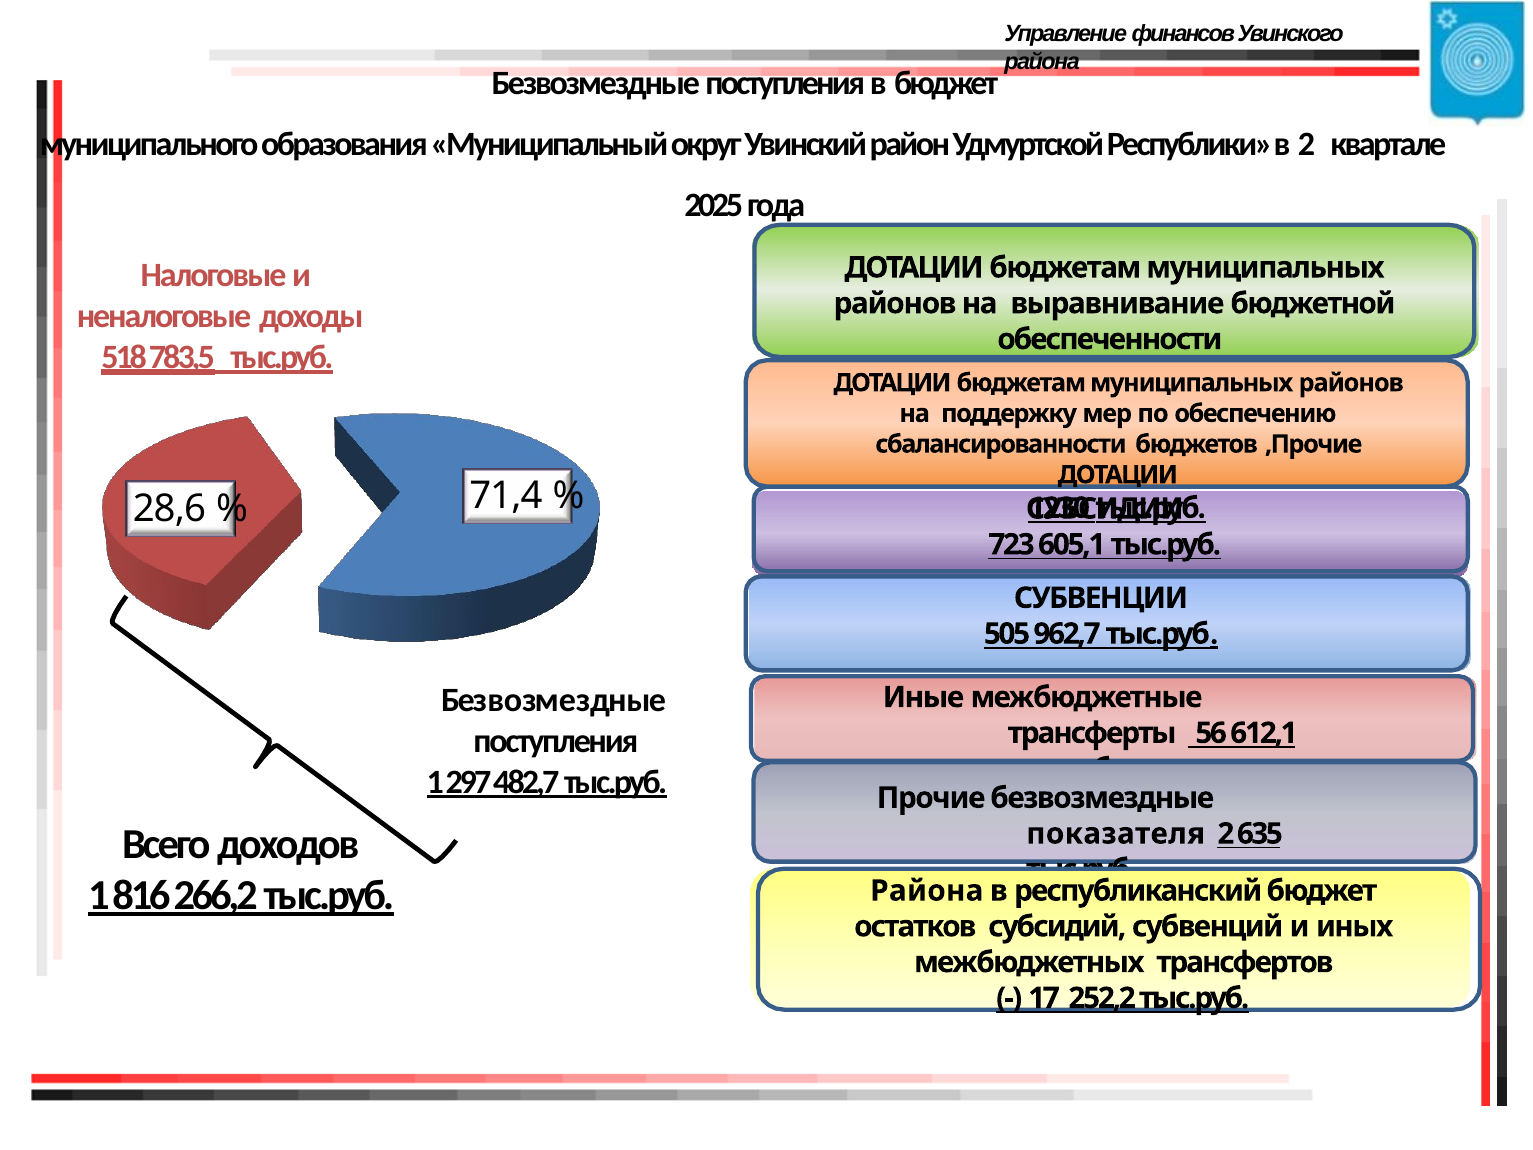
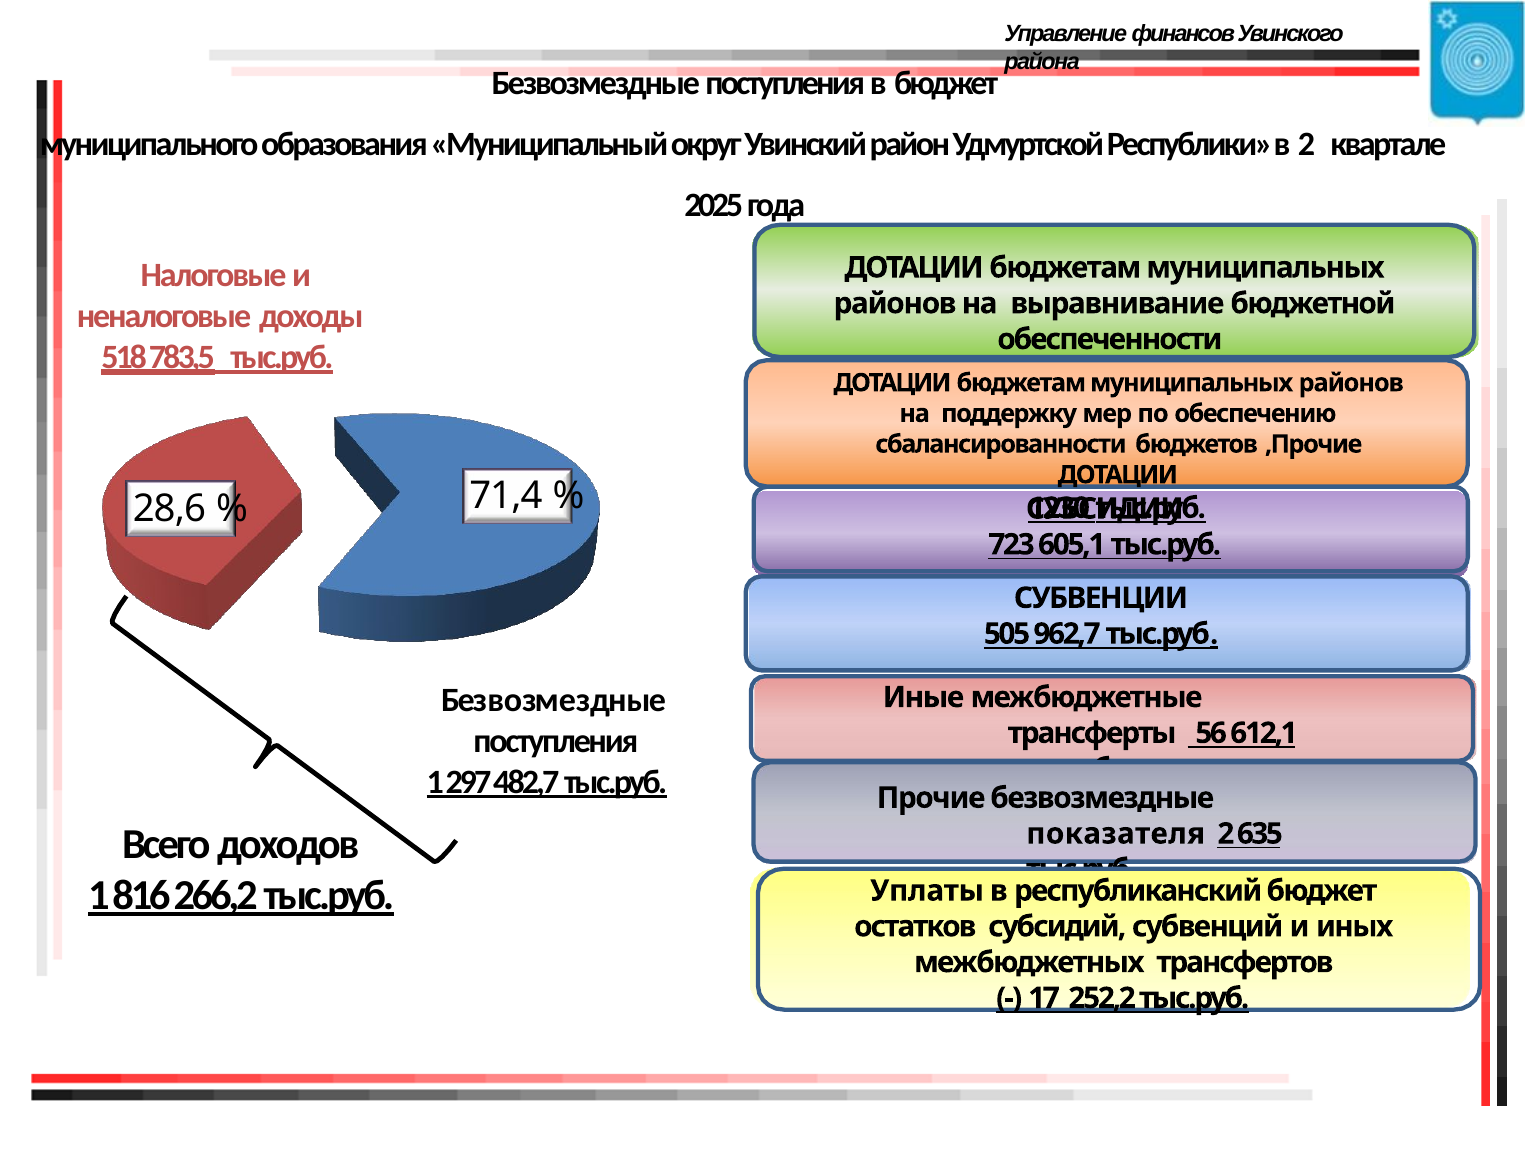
Района at (927, 891): Района -> Уплаты
